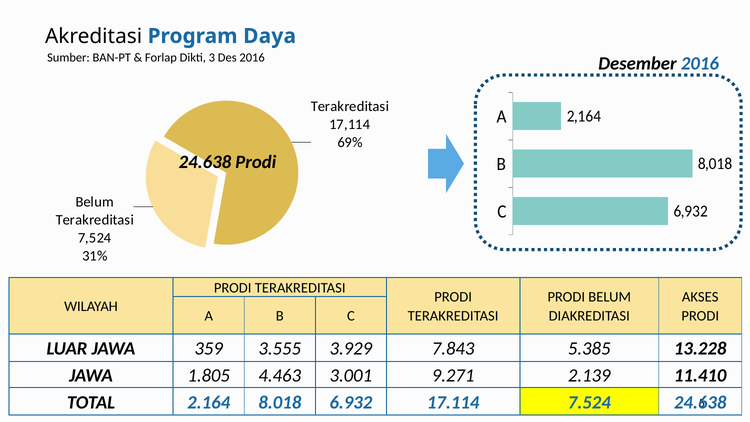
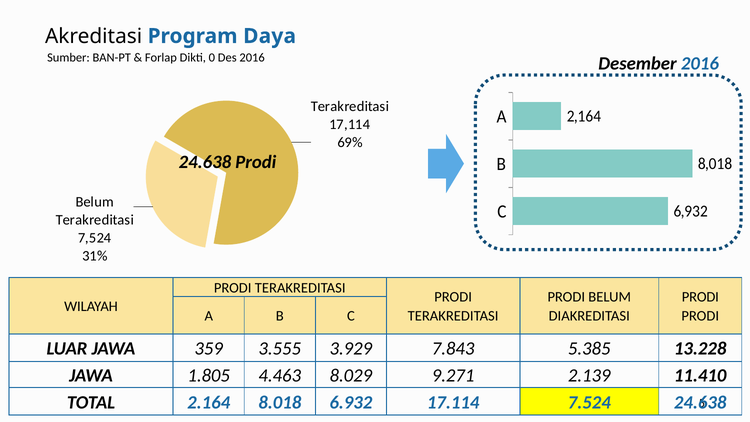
3: 3 -> 0
AKSES at (700, 297): AKSES -> PRODI
3.001: 3.001 -> 8.029
